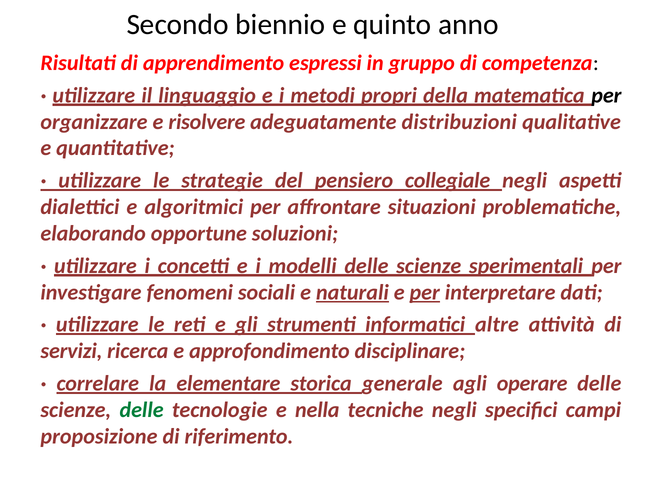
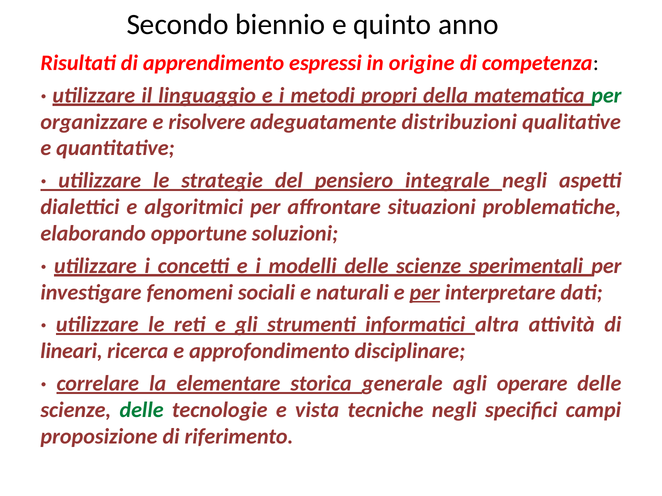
gruppo: gruppo -> origine
per at (606, 95) colour: black -> green
collegiale: collegiale -> integrale
naturali underline: present -> none
altre: altre -> altra
servizi: servizi -> lineari
nella: nella -> vista
